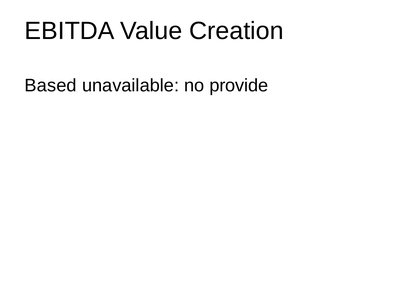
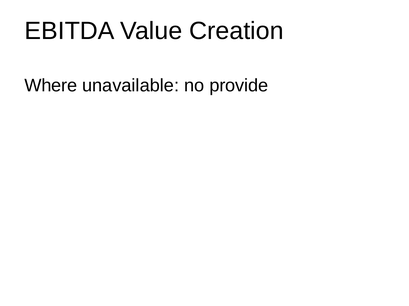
Based: Based -> Where
